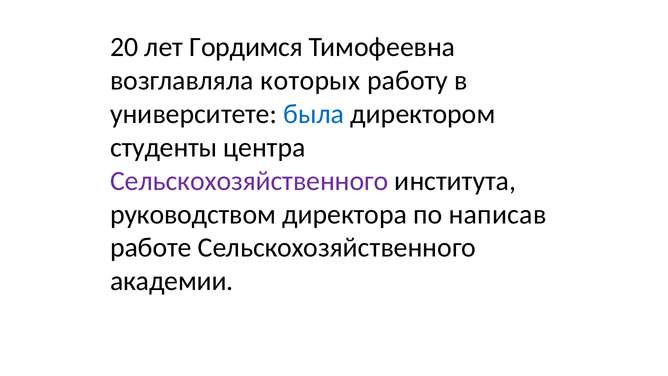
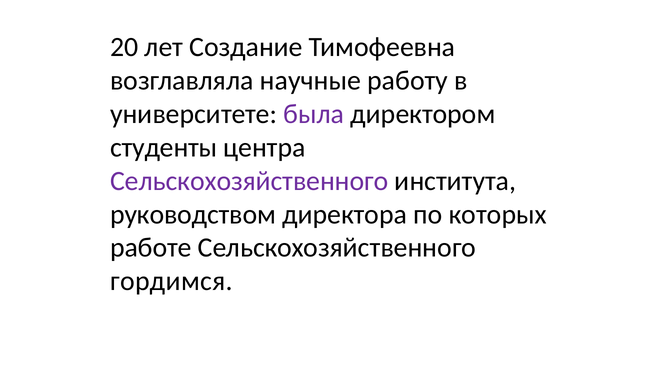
Гордимся: Гордимся -> Создание
которых: которых -> научные
была colour: blue -> purple
написав: написав -> которых
академии: академии -> гордимся
